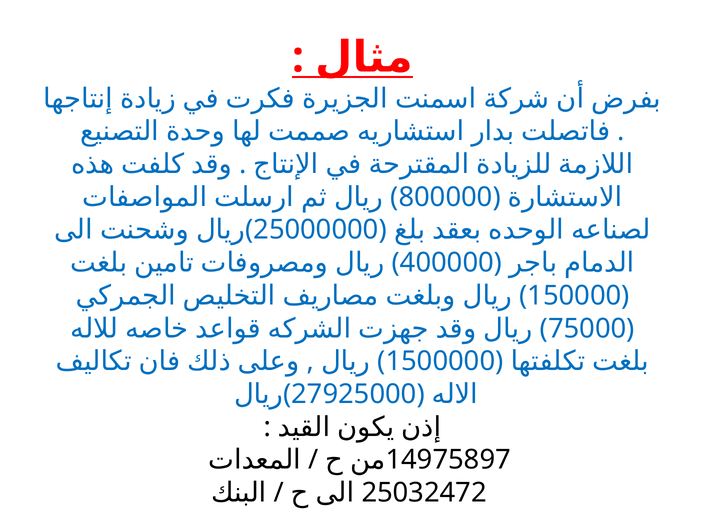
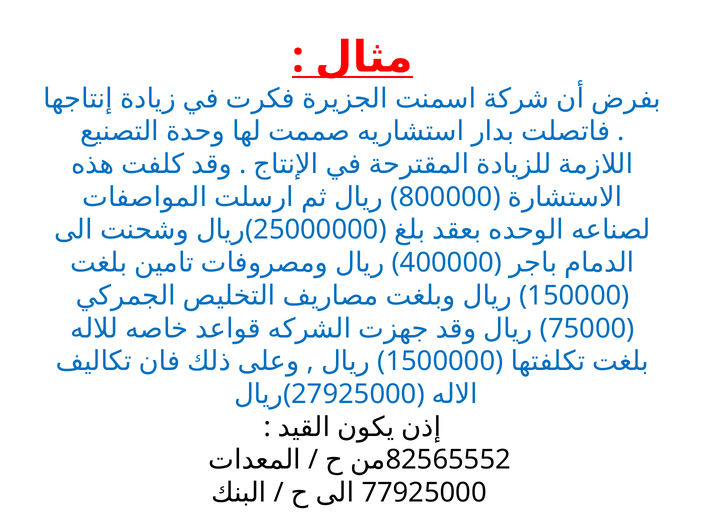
14975897: 14975897 -> 82565552
25032472: 25032472 -> 77925000
